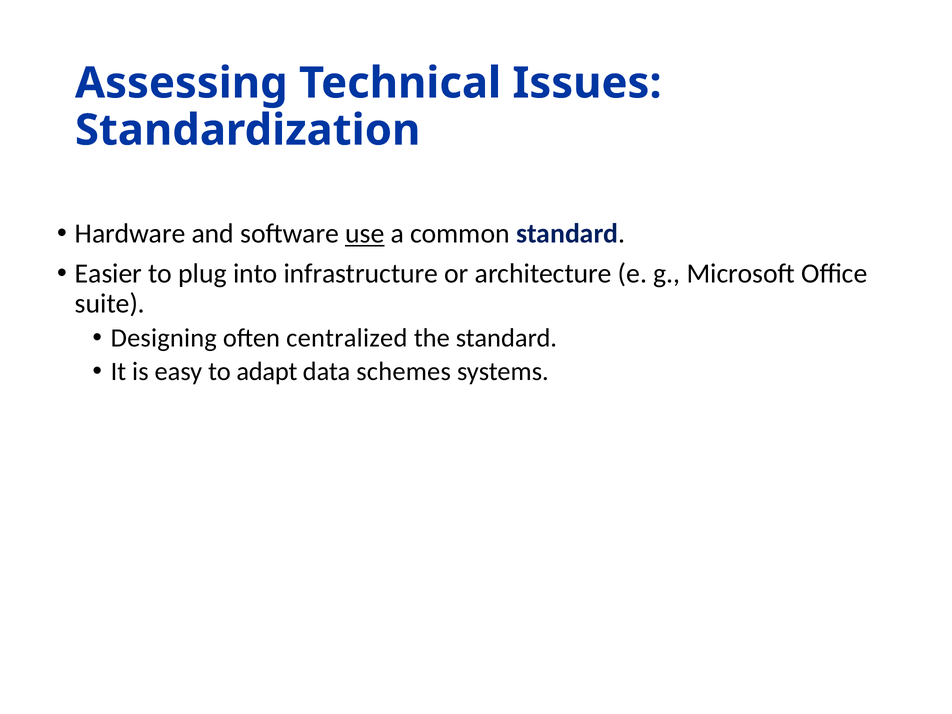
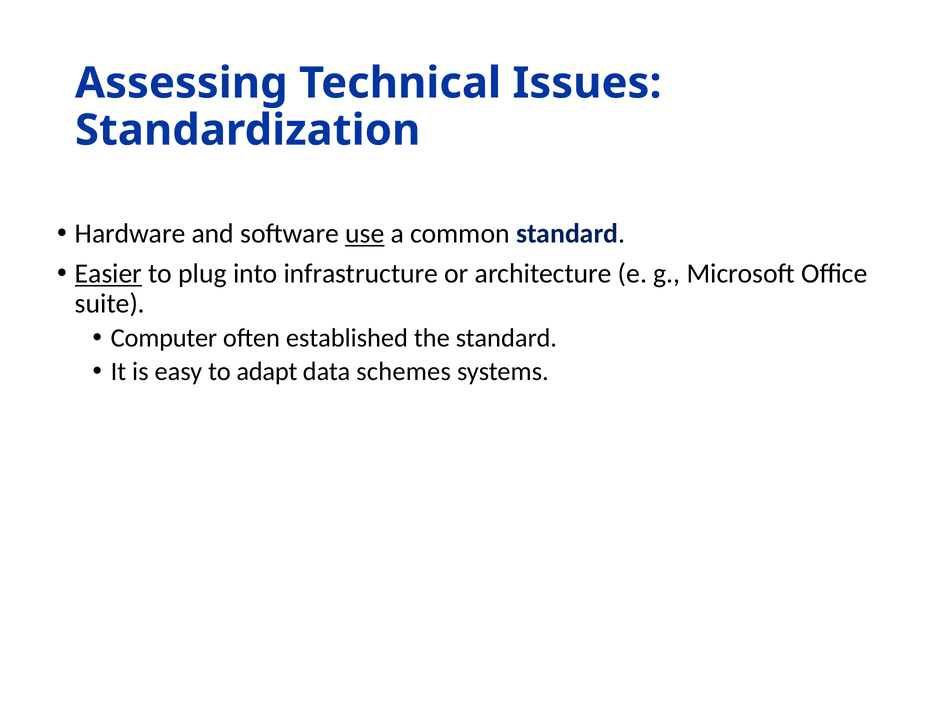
Easier underline: none -> present
Designing: Designing -> Computer
centralized: centralized -> established
